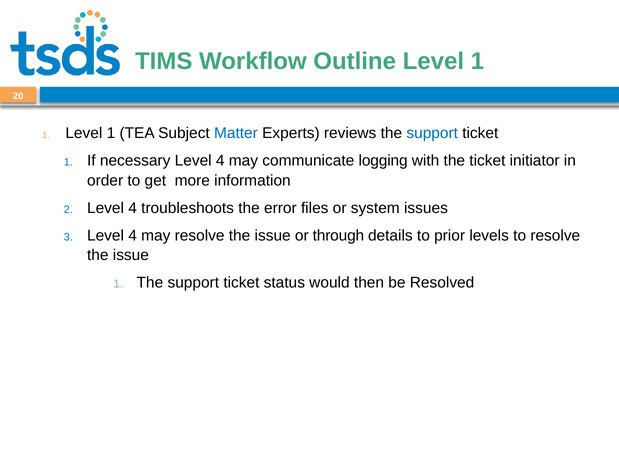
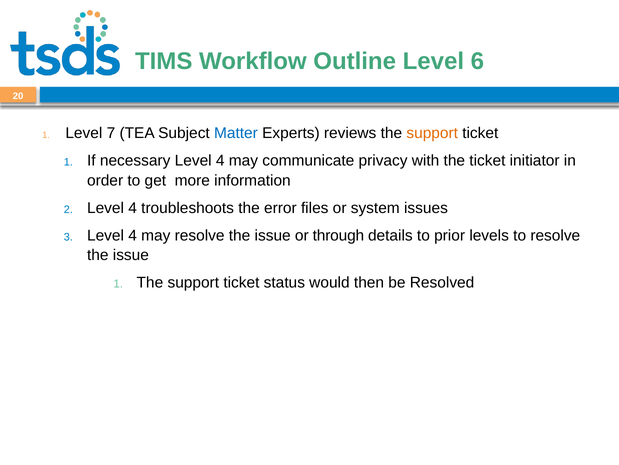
1 at (477, 61): 1 -> 6
1 at (111, 133): 1 -> 7
support at (432, 133) colour: blue -> orange
logging: logging -> privacy
